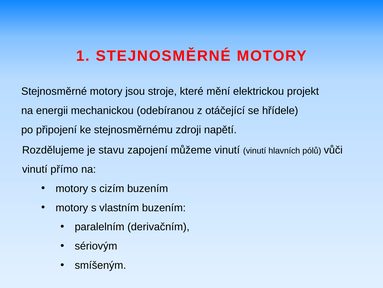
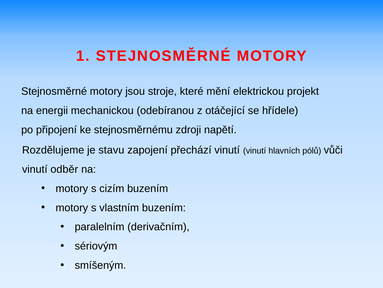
můžeme: můžeme -> přechází
přímo: přímo -> odběr
